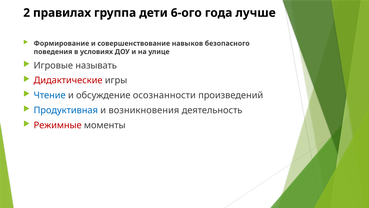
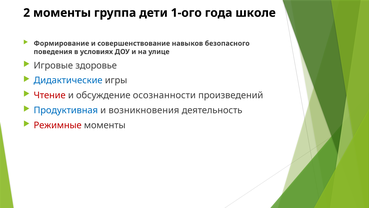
2 правилах: правилах -> моменты
6-ого: 6-ого -> 1-ого
лучше: лучше -> школе
называть: называть -> здоровье
Дидактические colour: red -> blue
Чтение colour: blue -> red
